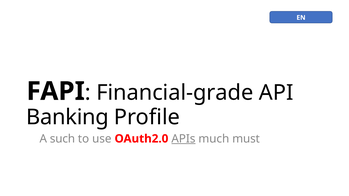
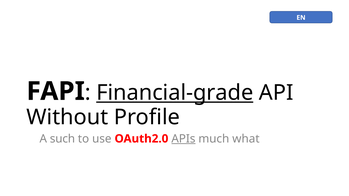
Financial-grade underline: none -> present
Banking: Banking -> Without
must: must -> what
